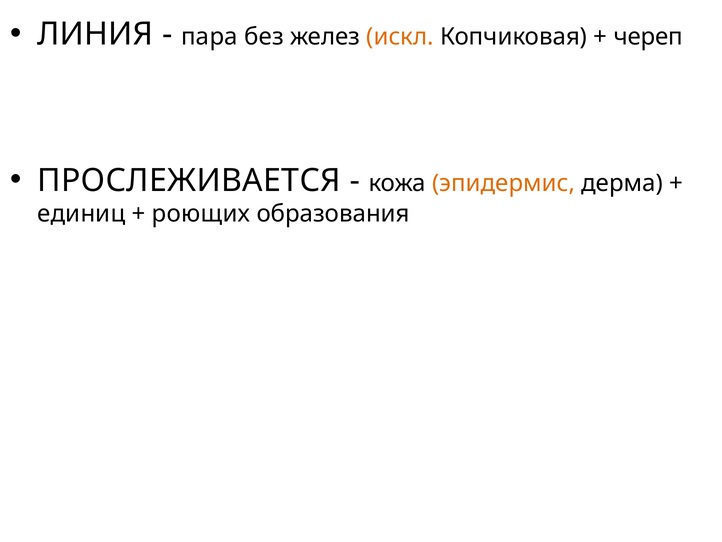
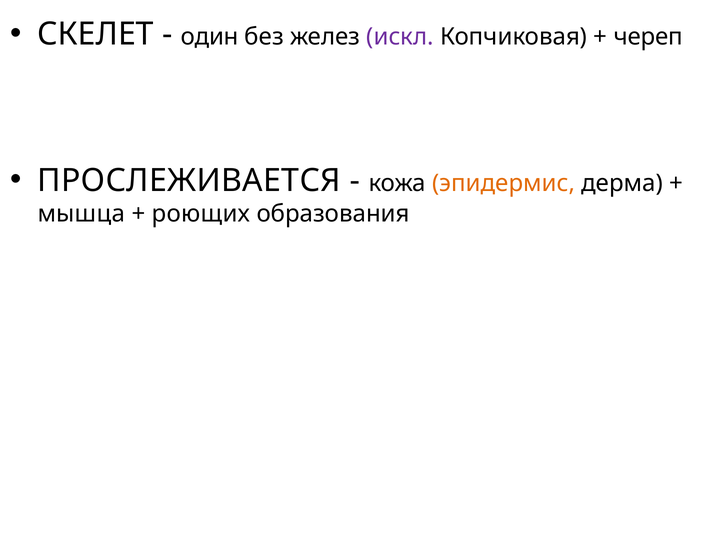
ЛИНИЯ: ЛИНИЯ -> СКЕЛЕТ
пара: пара -> один
искл colour: orange -> purple
единиц: единиц -> мышца
